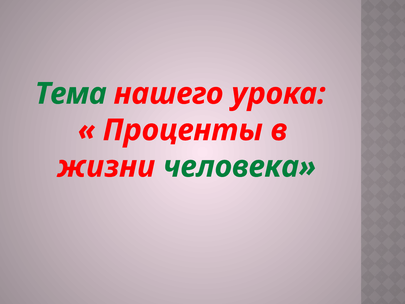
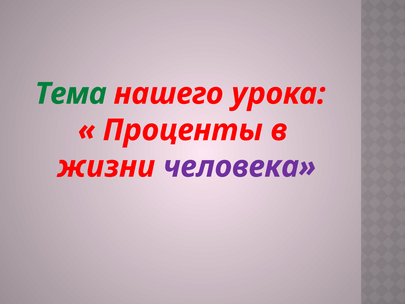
человека colour: green -> purple
